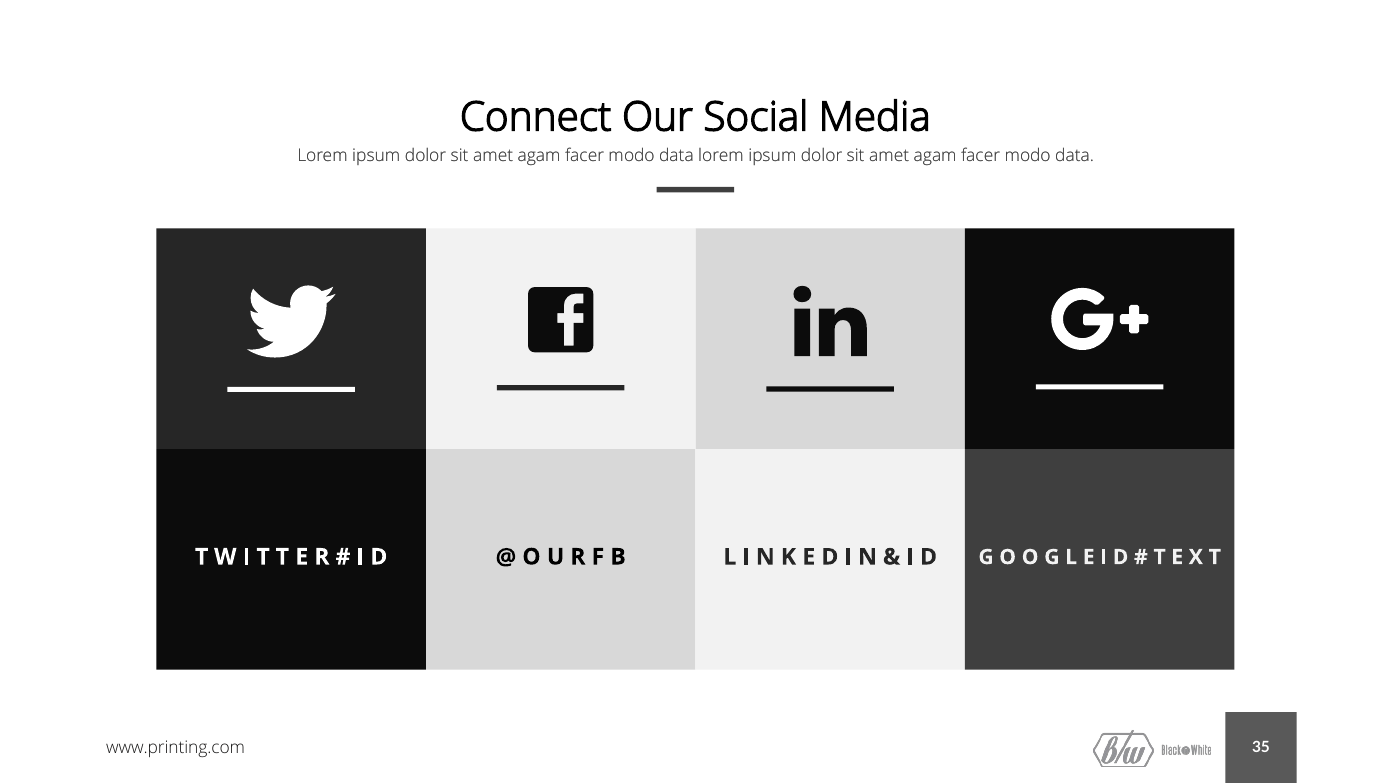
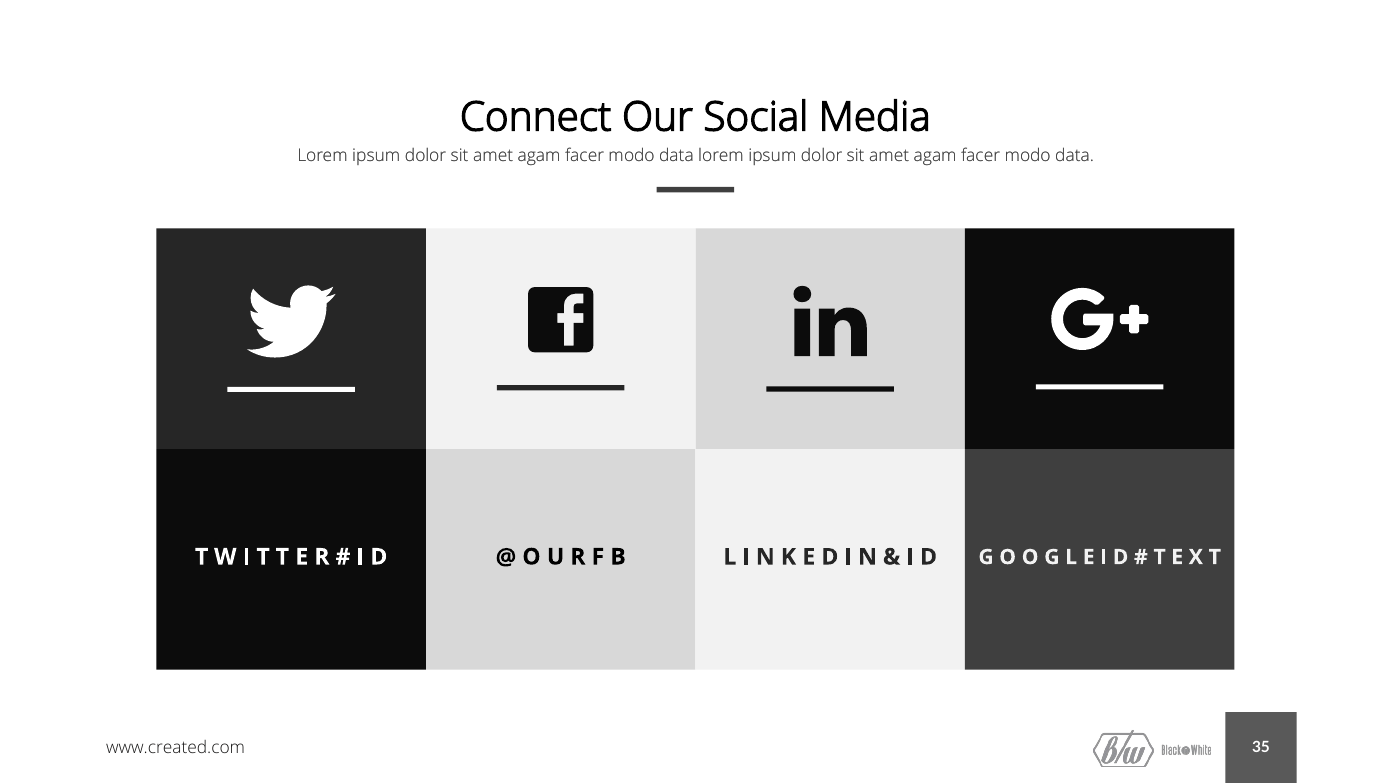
www.printing.com: www.printing.com -> www.created.com
